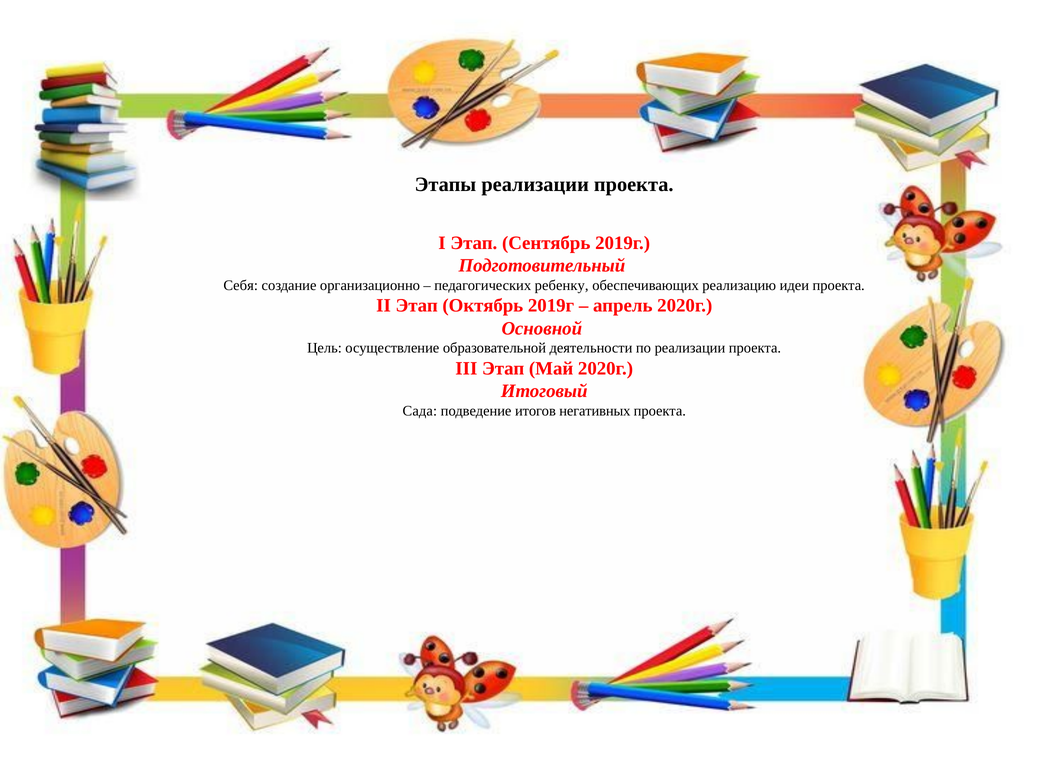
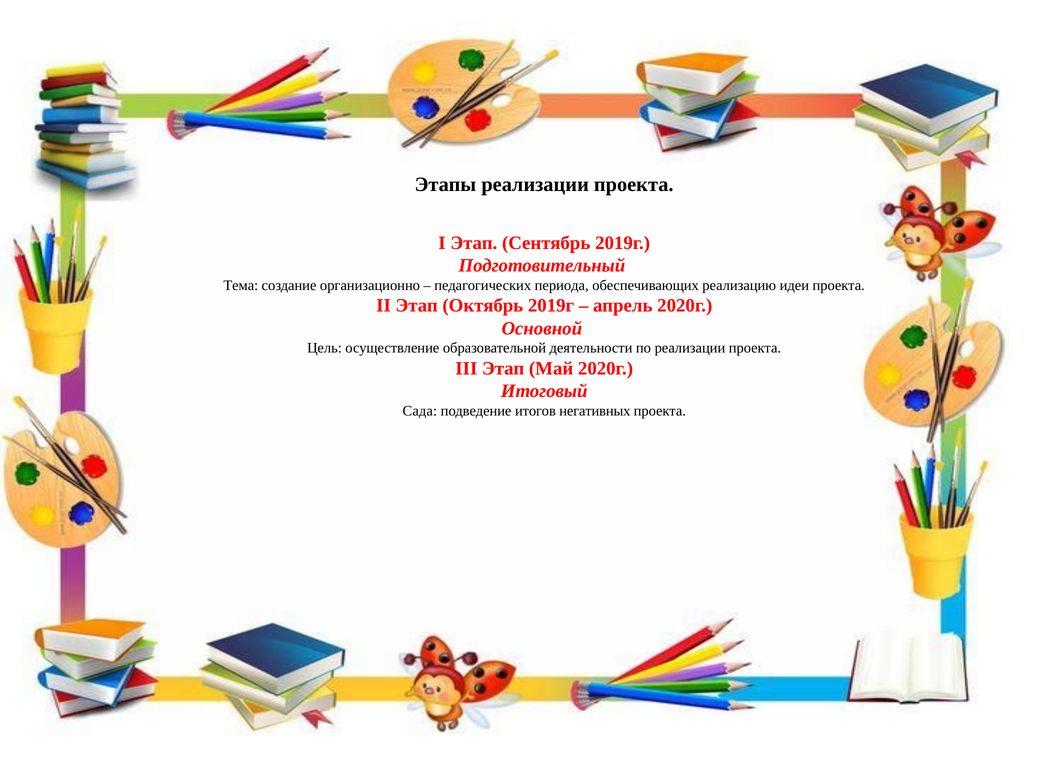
Себя: Себя -> Тема
ребенку: ребенку -> периода
